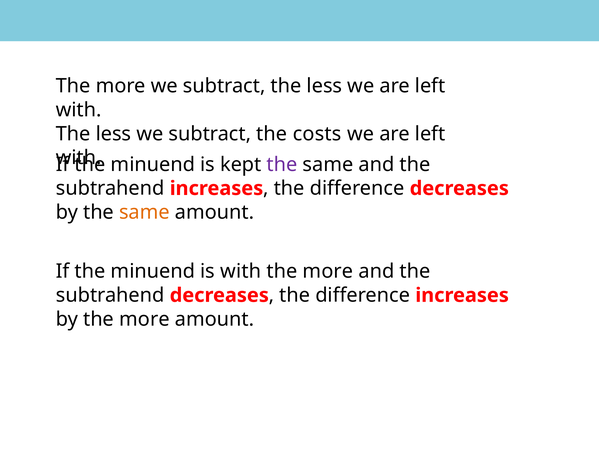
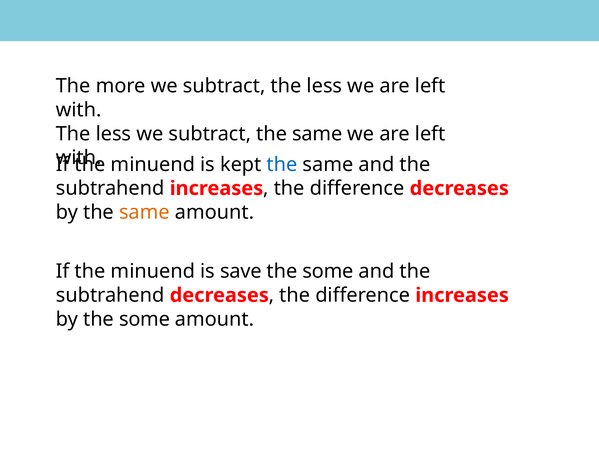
subtract the costs: costs -> same
the at (282, 165) colour: purple -> blue
is with: with -> save
more at (328, 272): more -> some
by the more: more -> some
